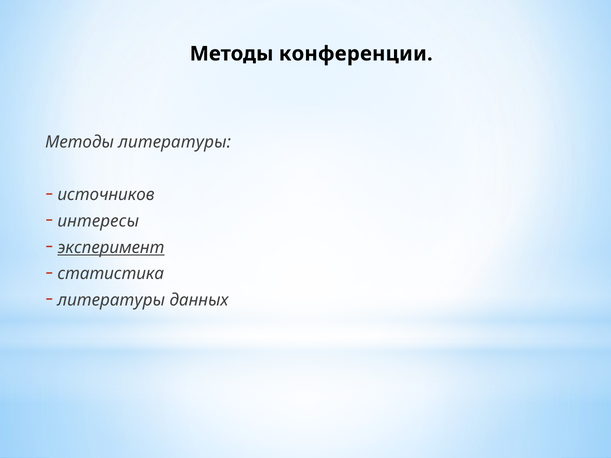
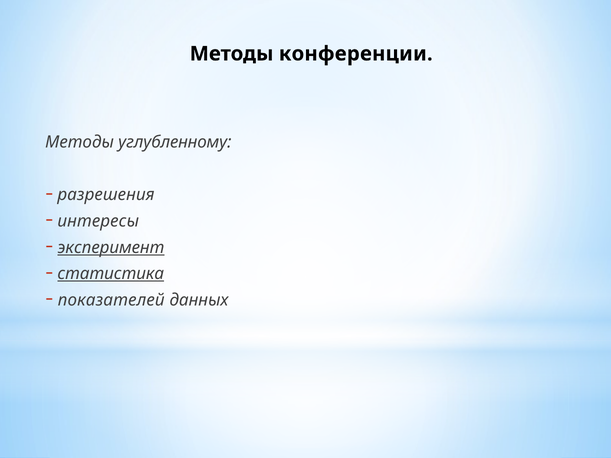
Методы литературы: литературы -> углубленному
источников: источников -> разрешения
статистика underline: none -> present
литературы at (111, 300): литературы -> показателей
